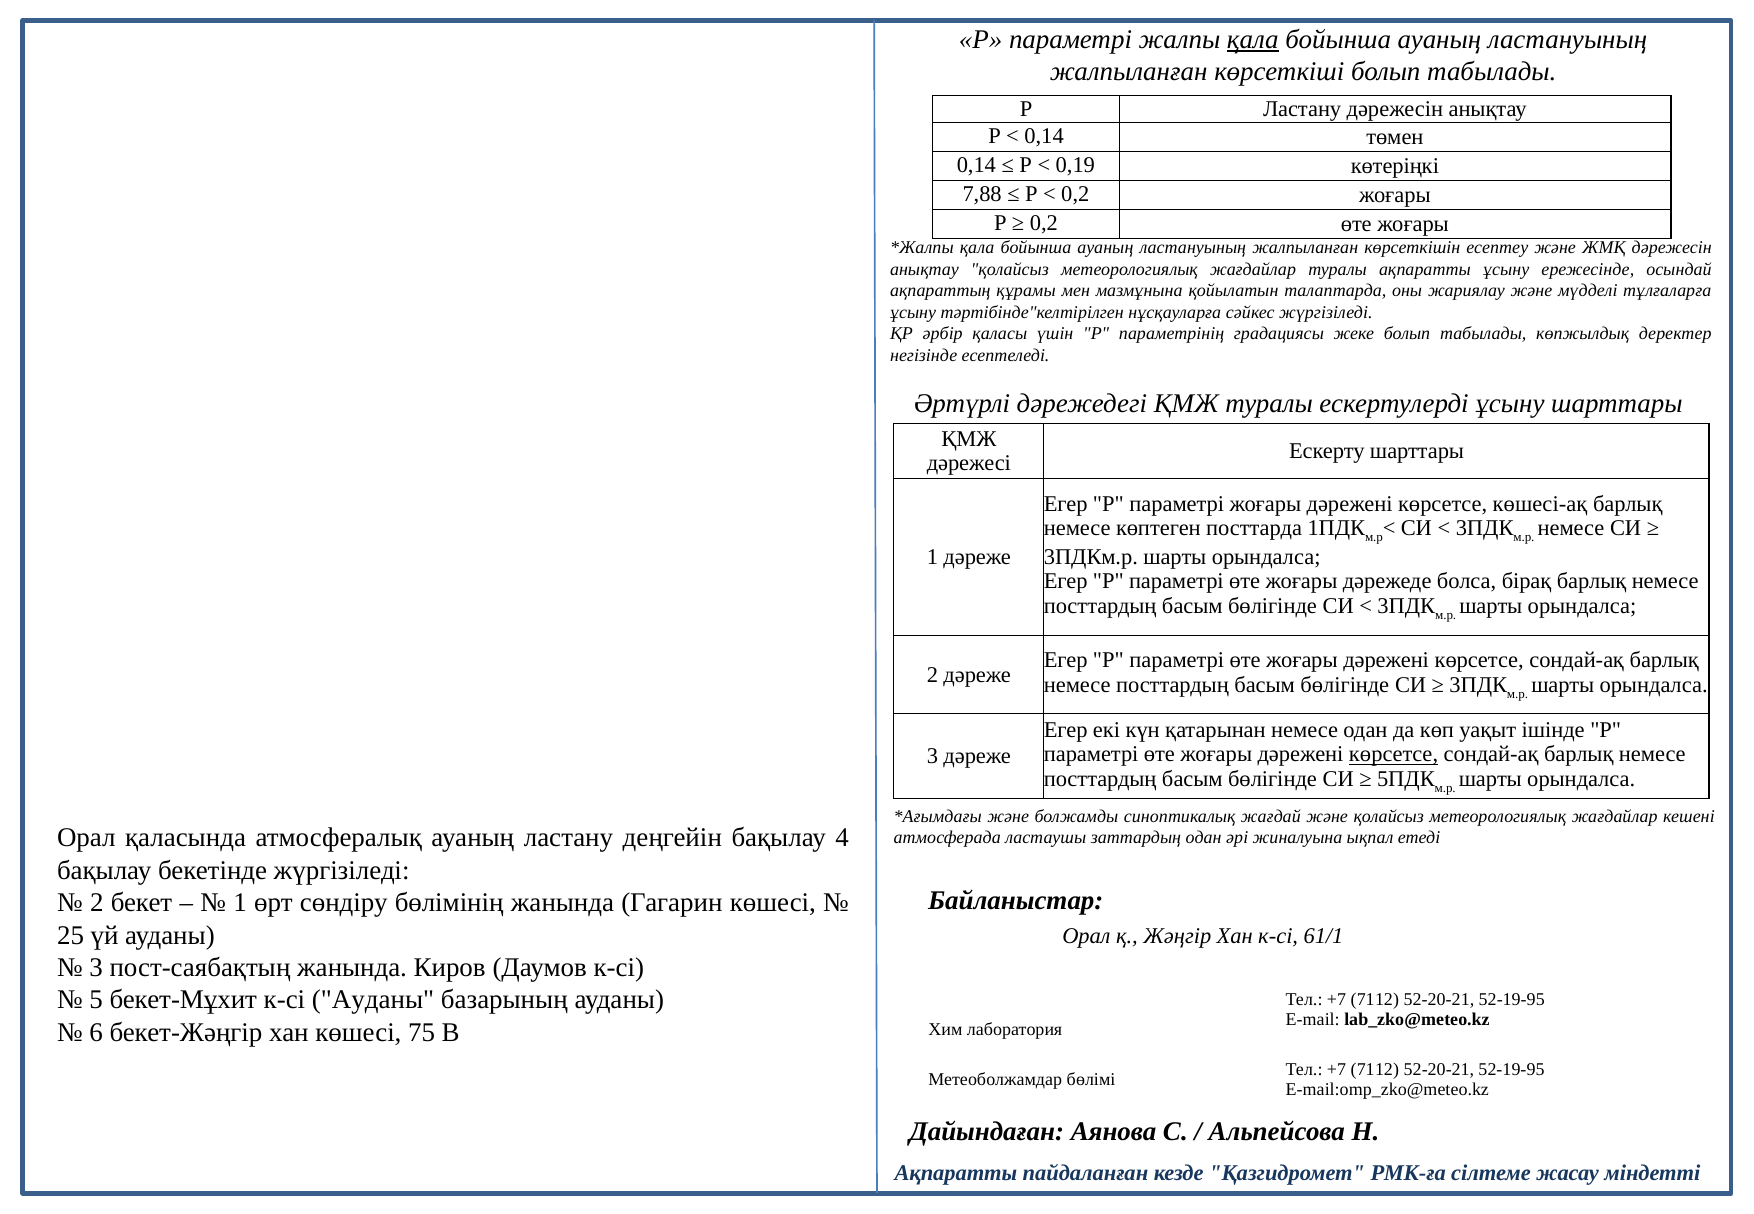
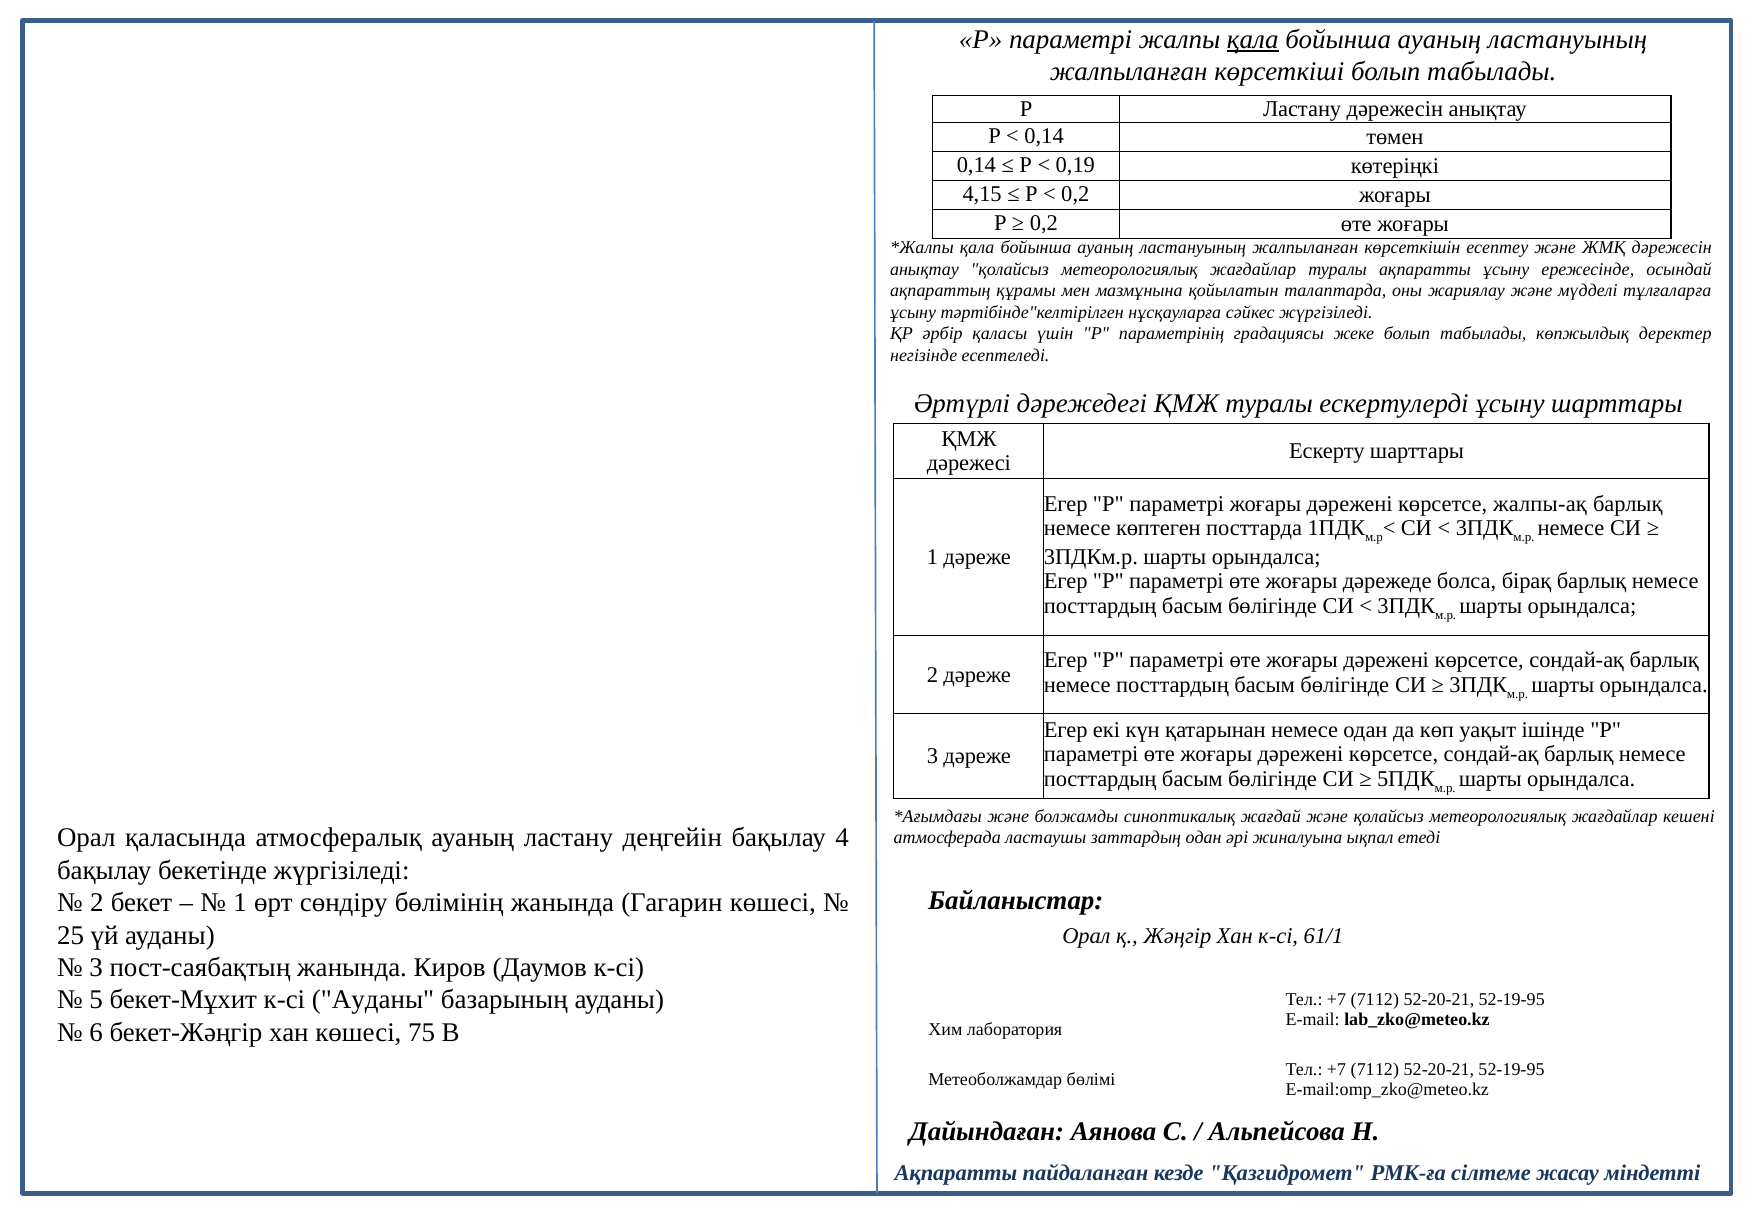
7,88: 7,88 -> 4,15
көшесі-ақ: көшесі-ақ -> жалпы-ақ
көрсетсе at (1394, 755) underline: present -> none
